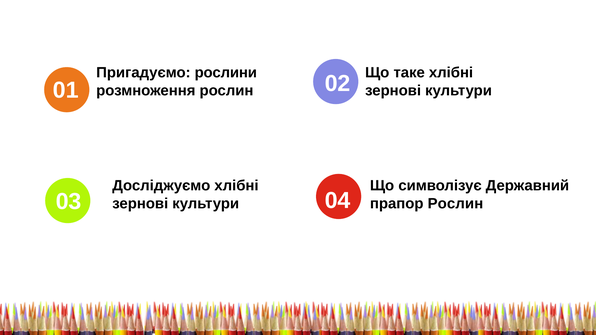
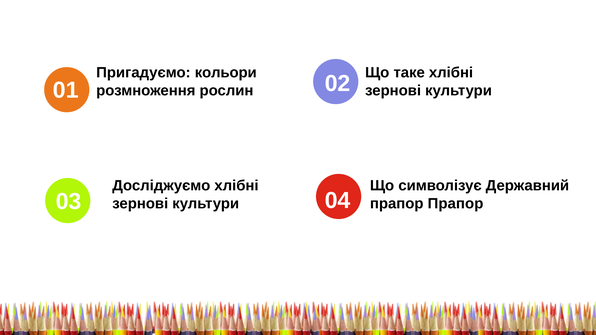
рослини: рослини -> кольори
прапор Рослин: Рослин -> Прапор
